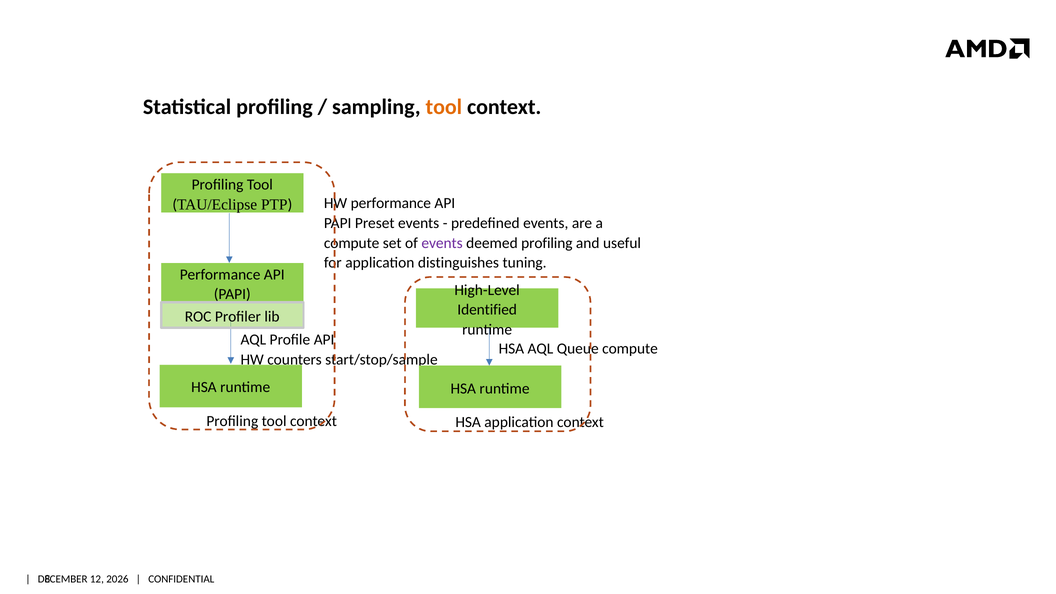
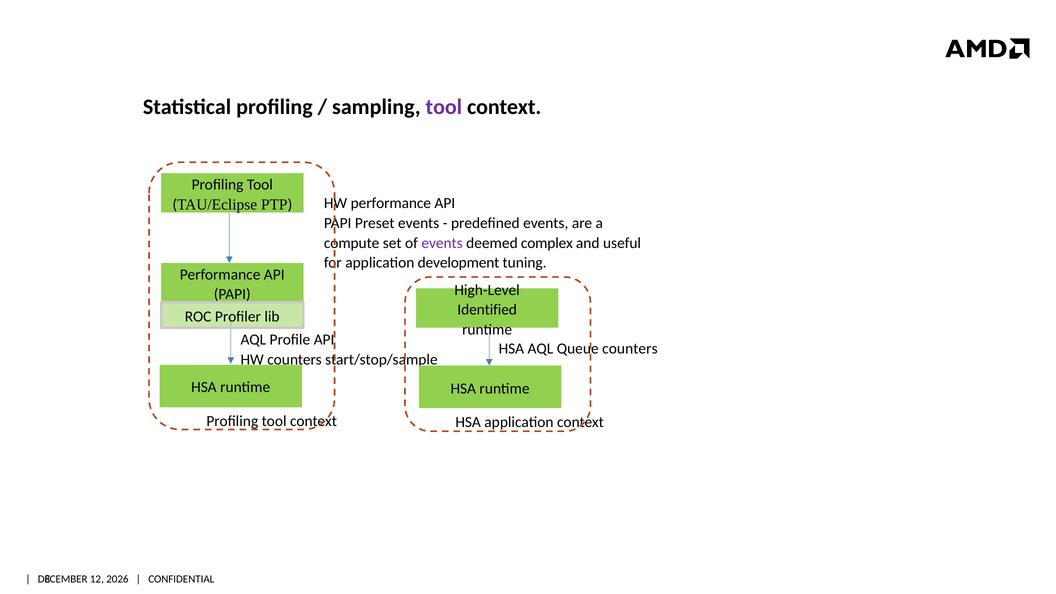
tool at (444, 107) colour: orange -> purple
deemed profiling: profiling -> complex
distinguishes: distinguishes -> development
Queue compute: compute -> counters
